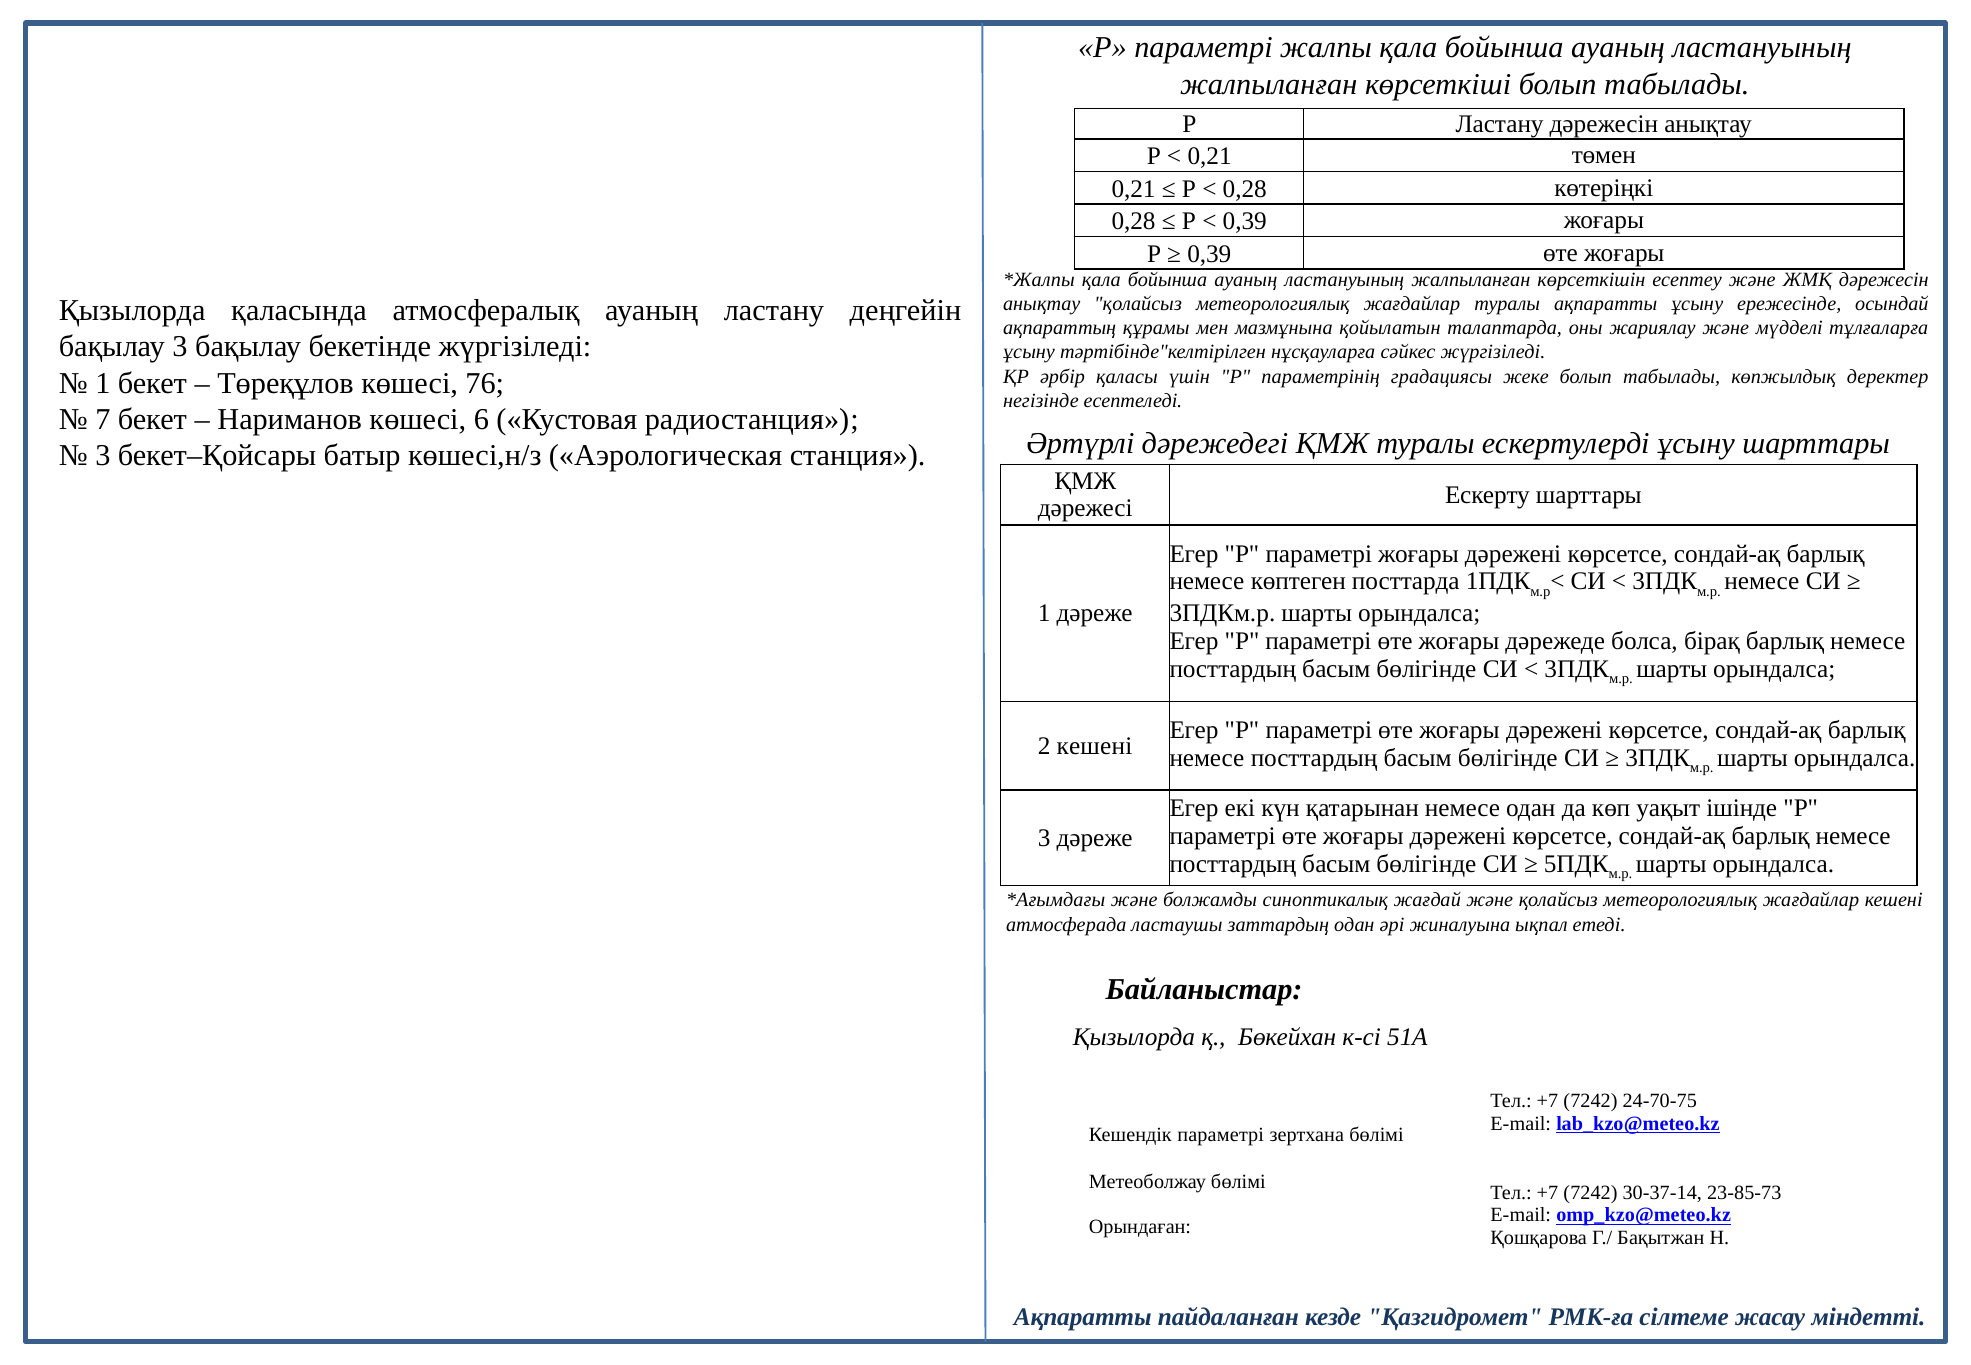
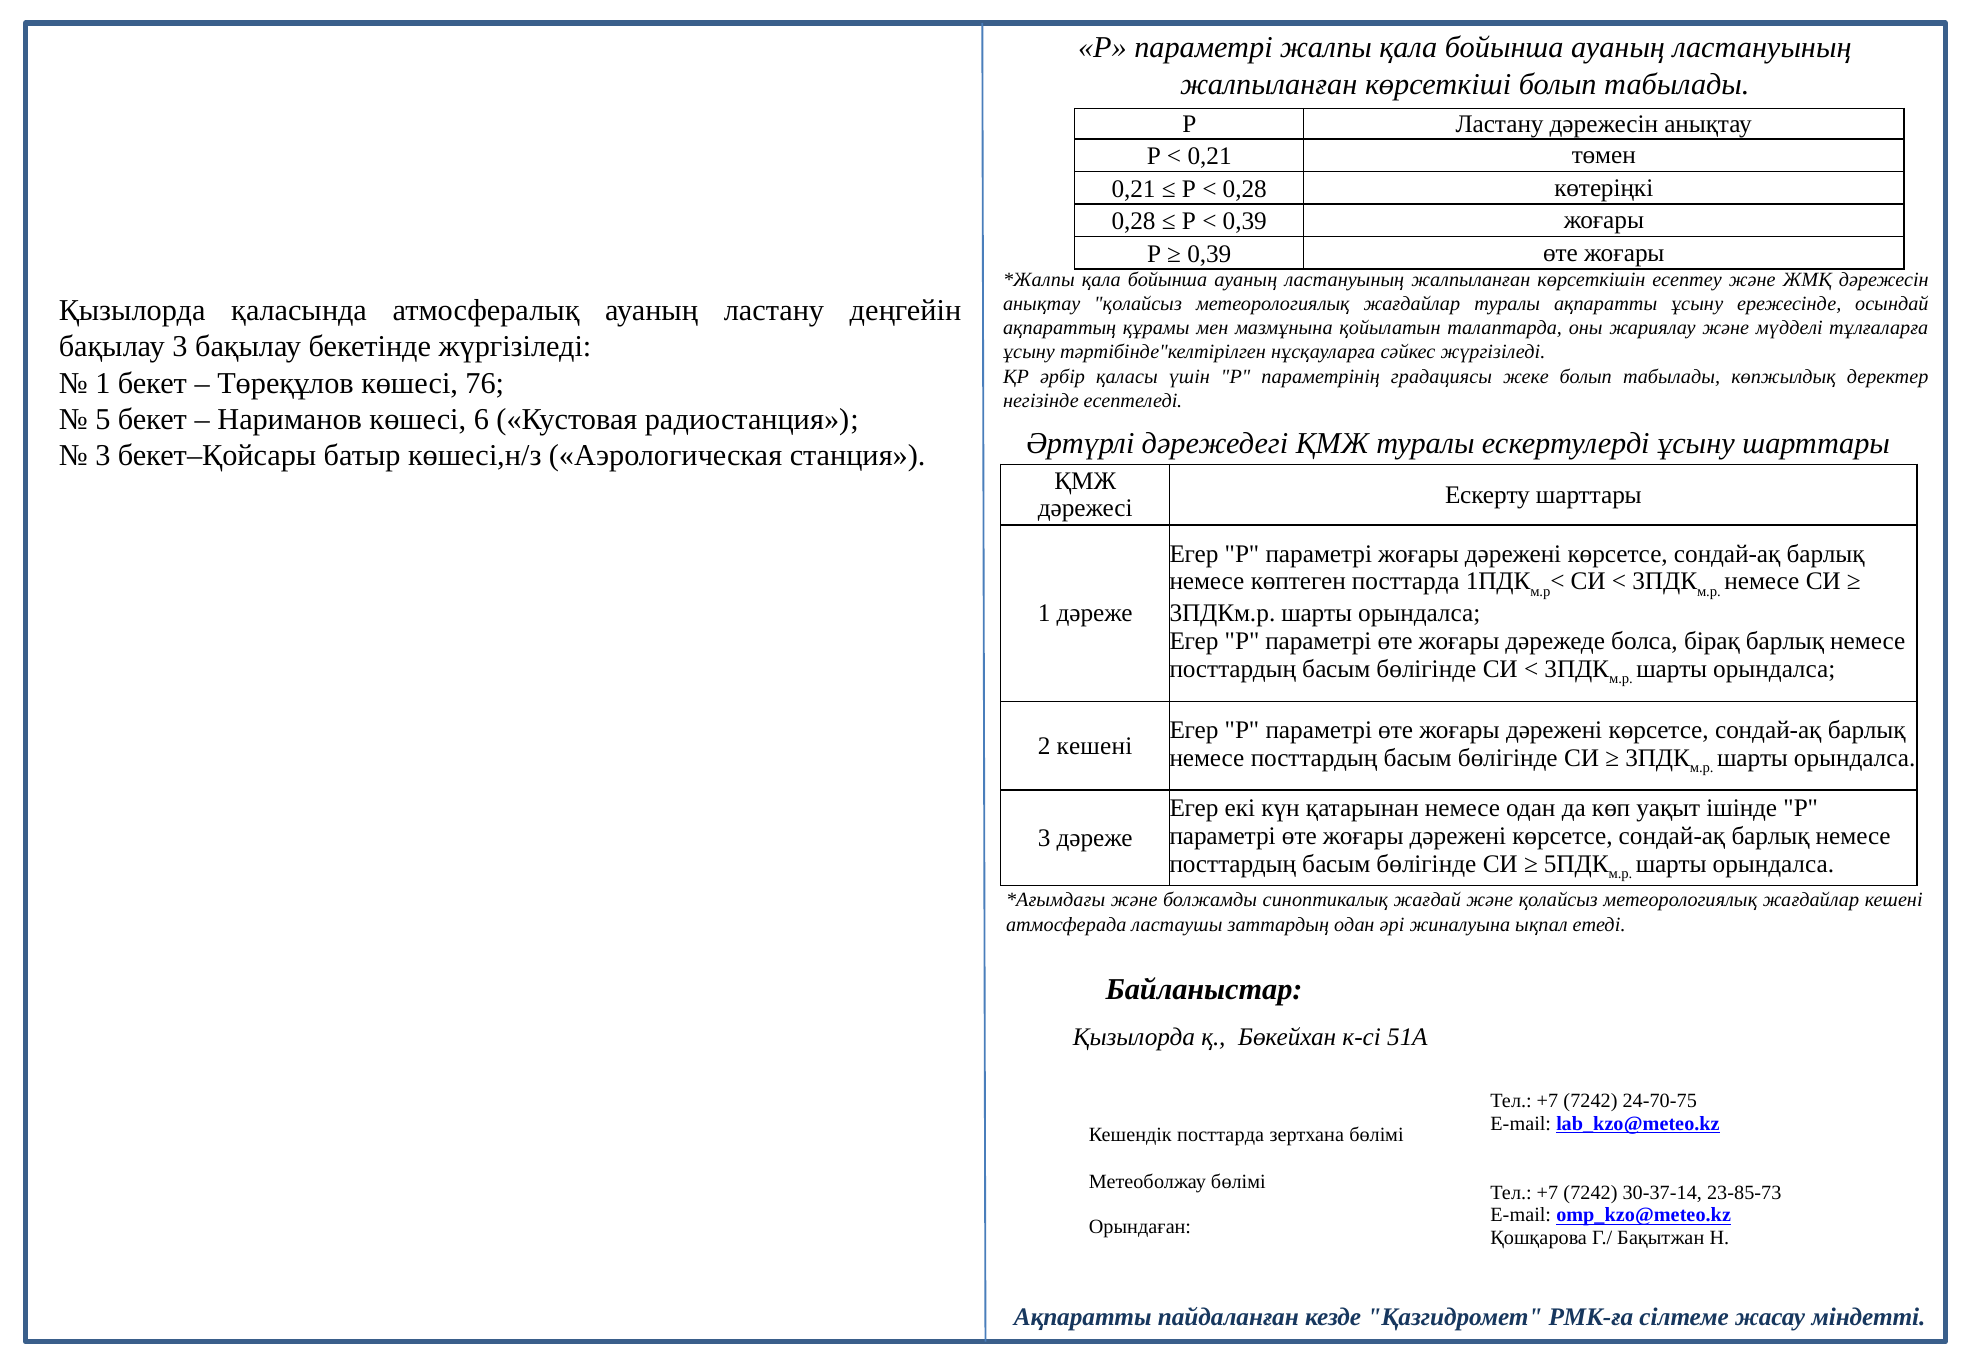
7: 7 -> 5
Кешендік параметрі: параметрі -> посттарда
